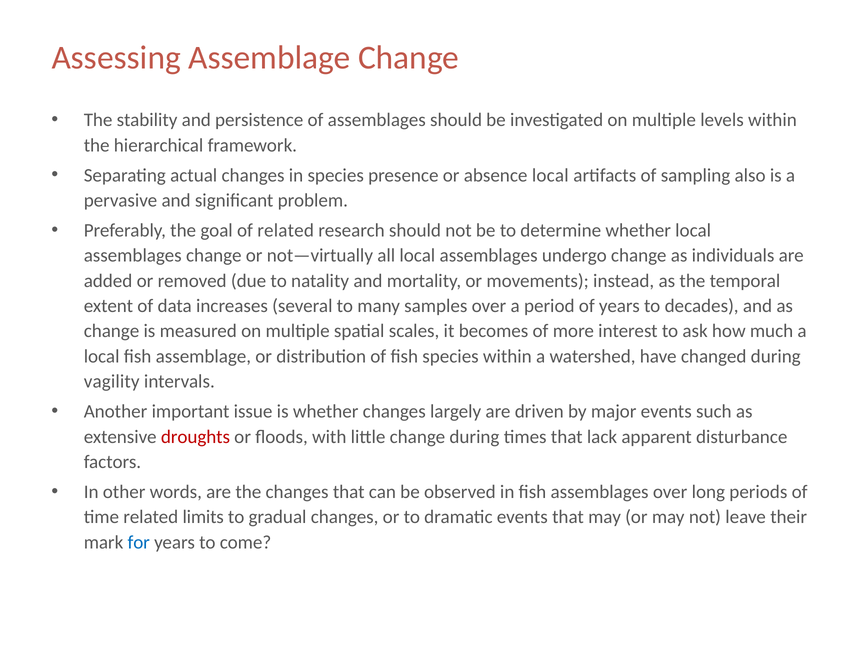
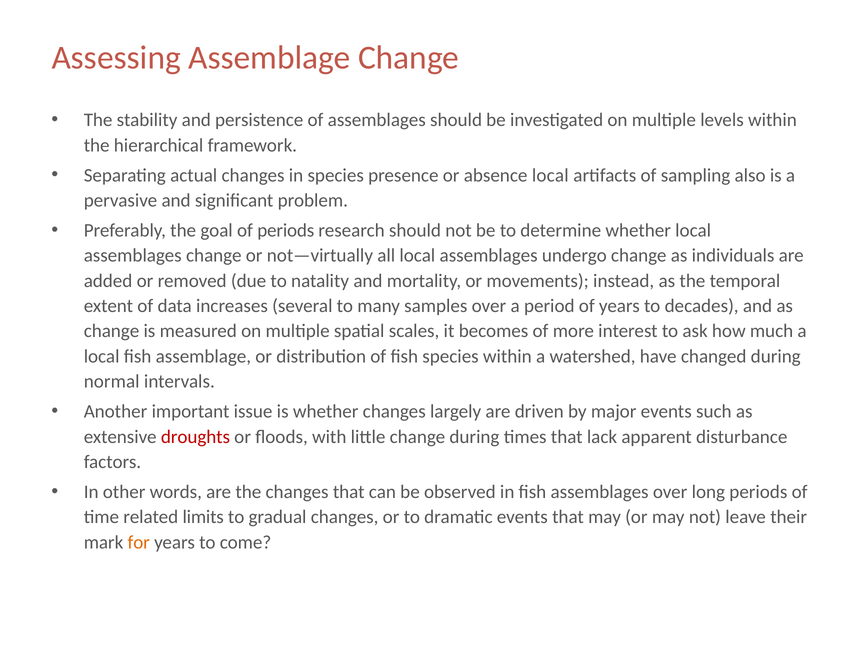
of related: related -> periods
vagility: vagility -> normal
for colour: blue -> orange
